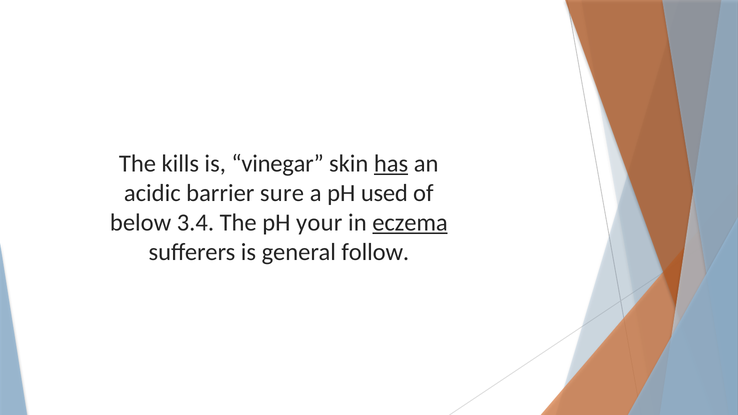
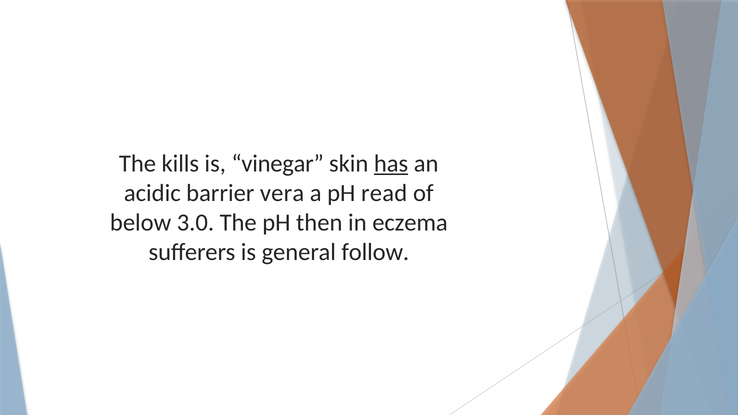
sure: sure -> vera
used: used -> read
3.4: 3.4 -> 3.0
your: your -> then
eczema underline: present -> none
